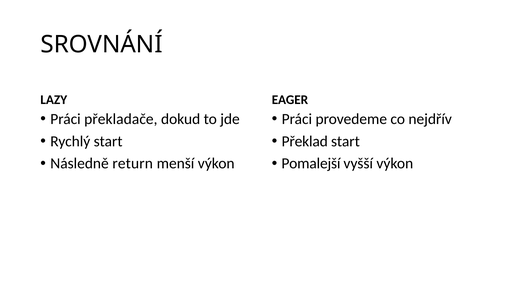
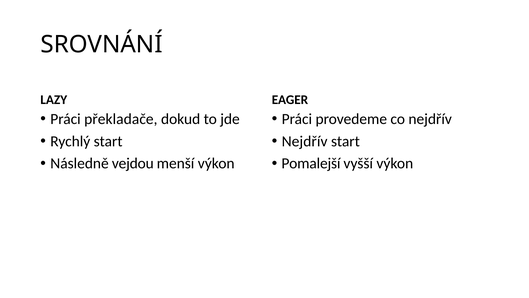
Překlad at (305, 141): Překlad -> Nejdřív
return: return -> vejdou
